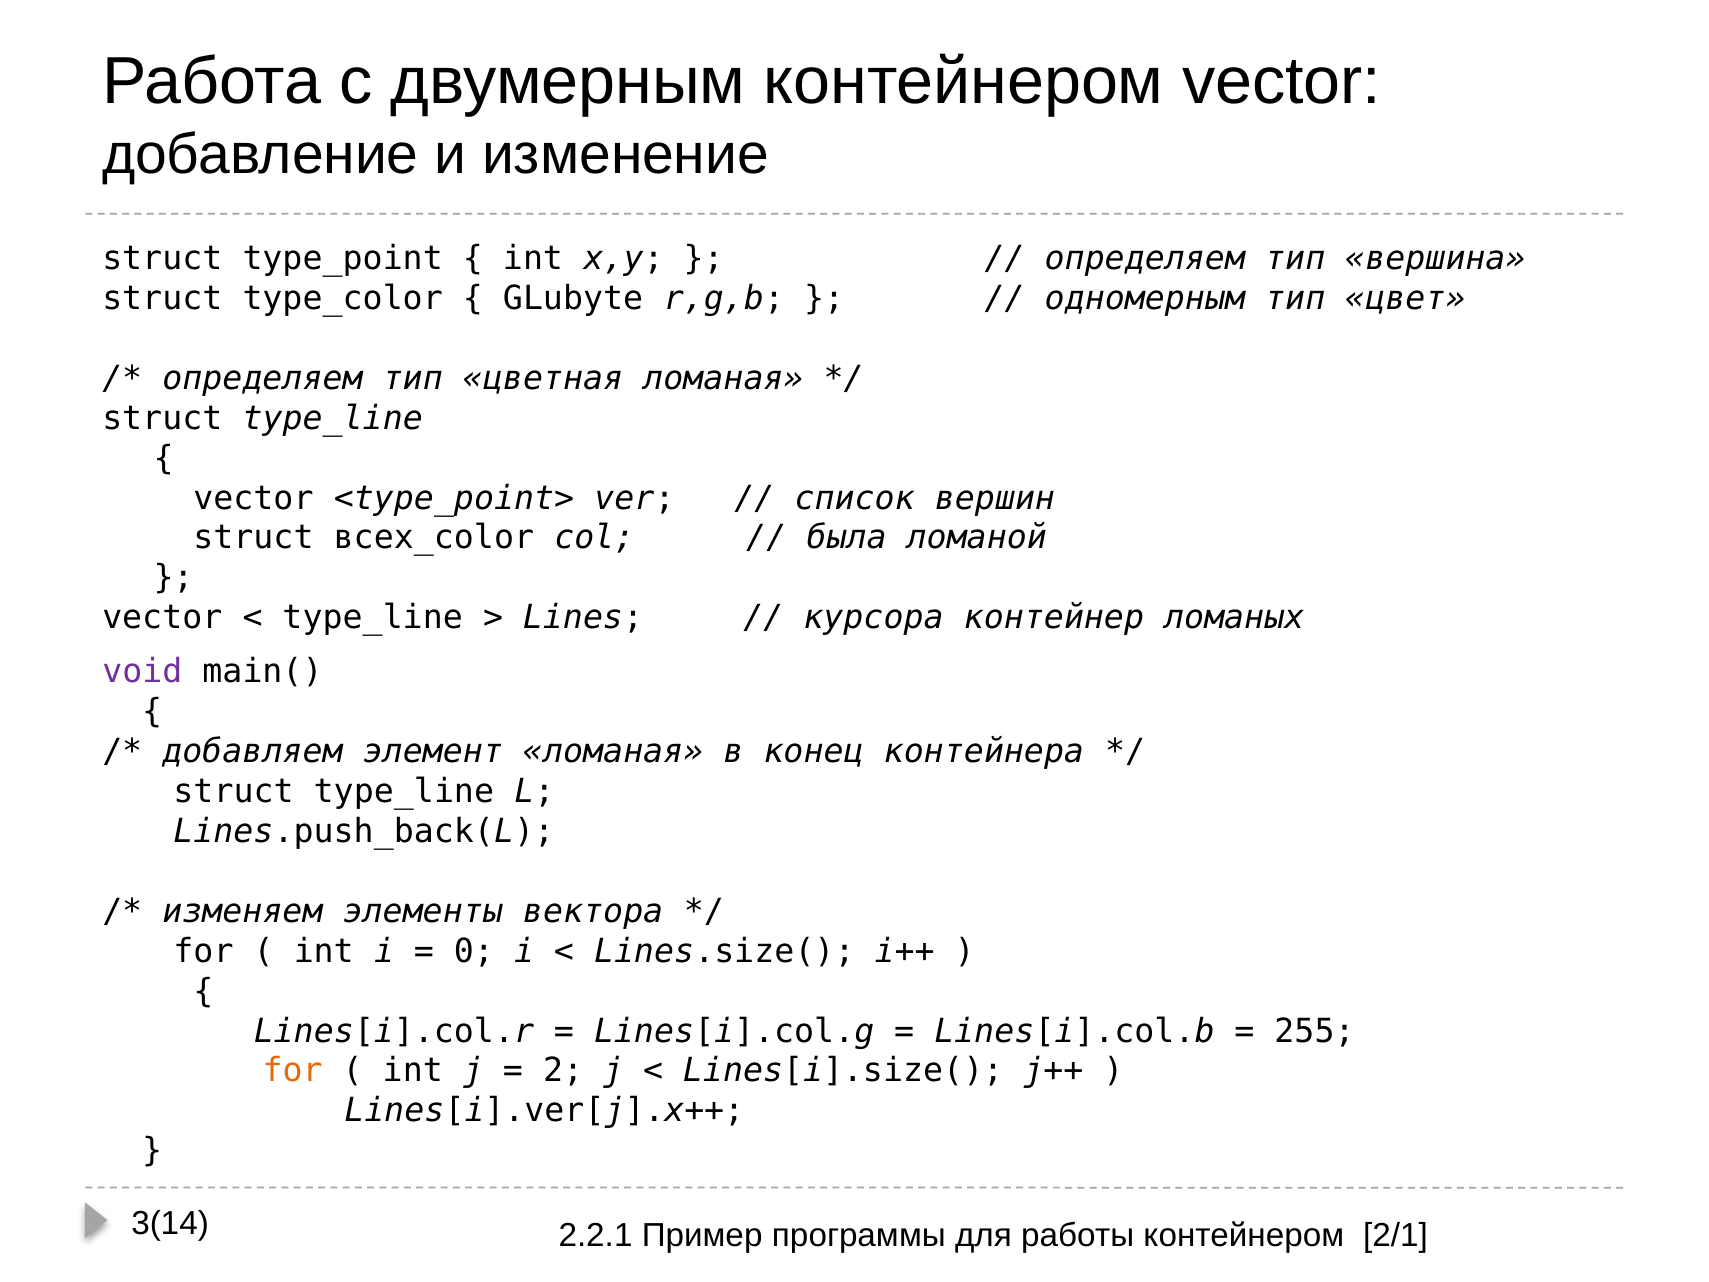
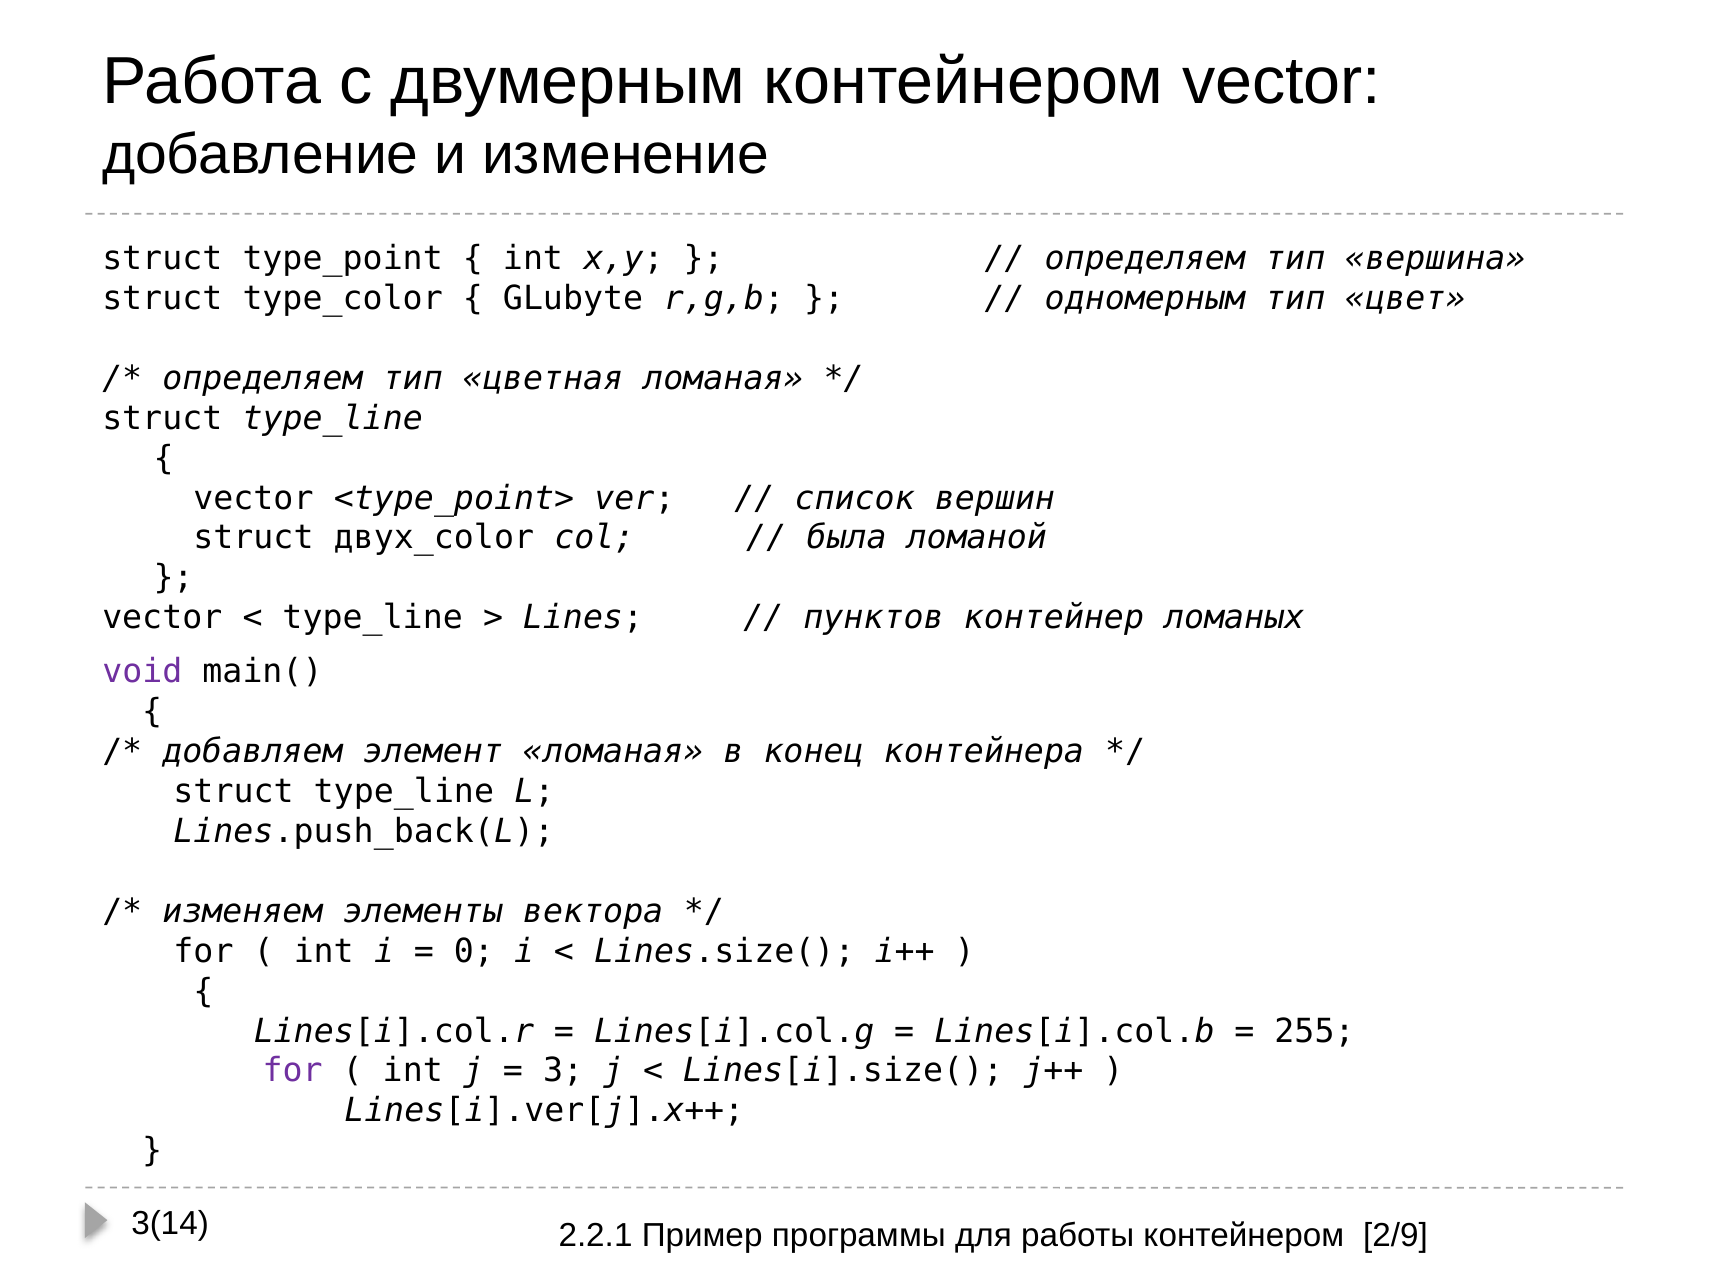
всех_color: всех_color -> двух_color
курсора: курсора -> пунктов
for at (293, 1071) colour: orange -> purple
2: 2 -> 3
2/1: 2/1 -> 2/9
